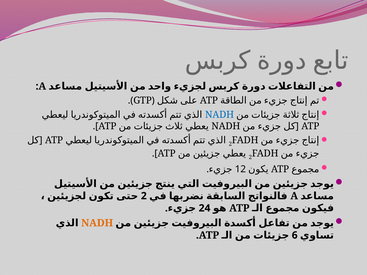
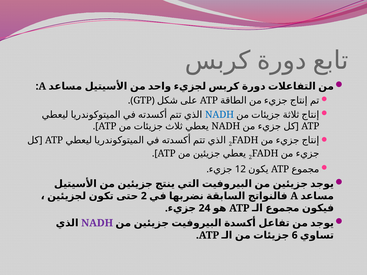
NADH at (97, 223) colour: orange -> purple
